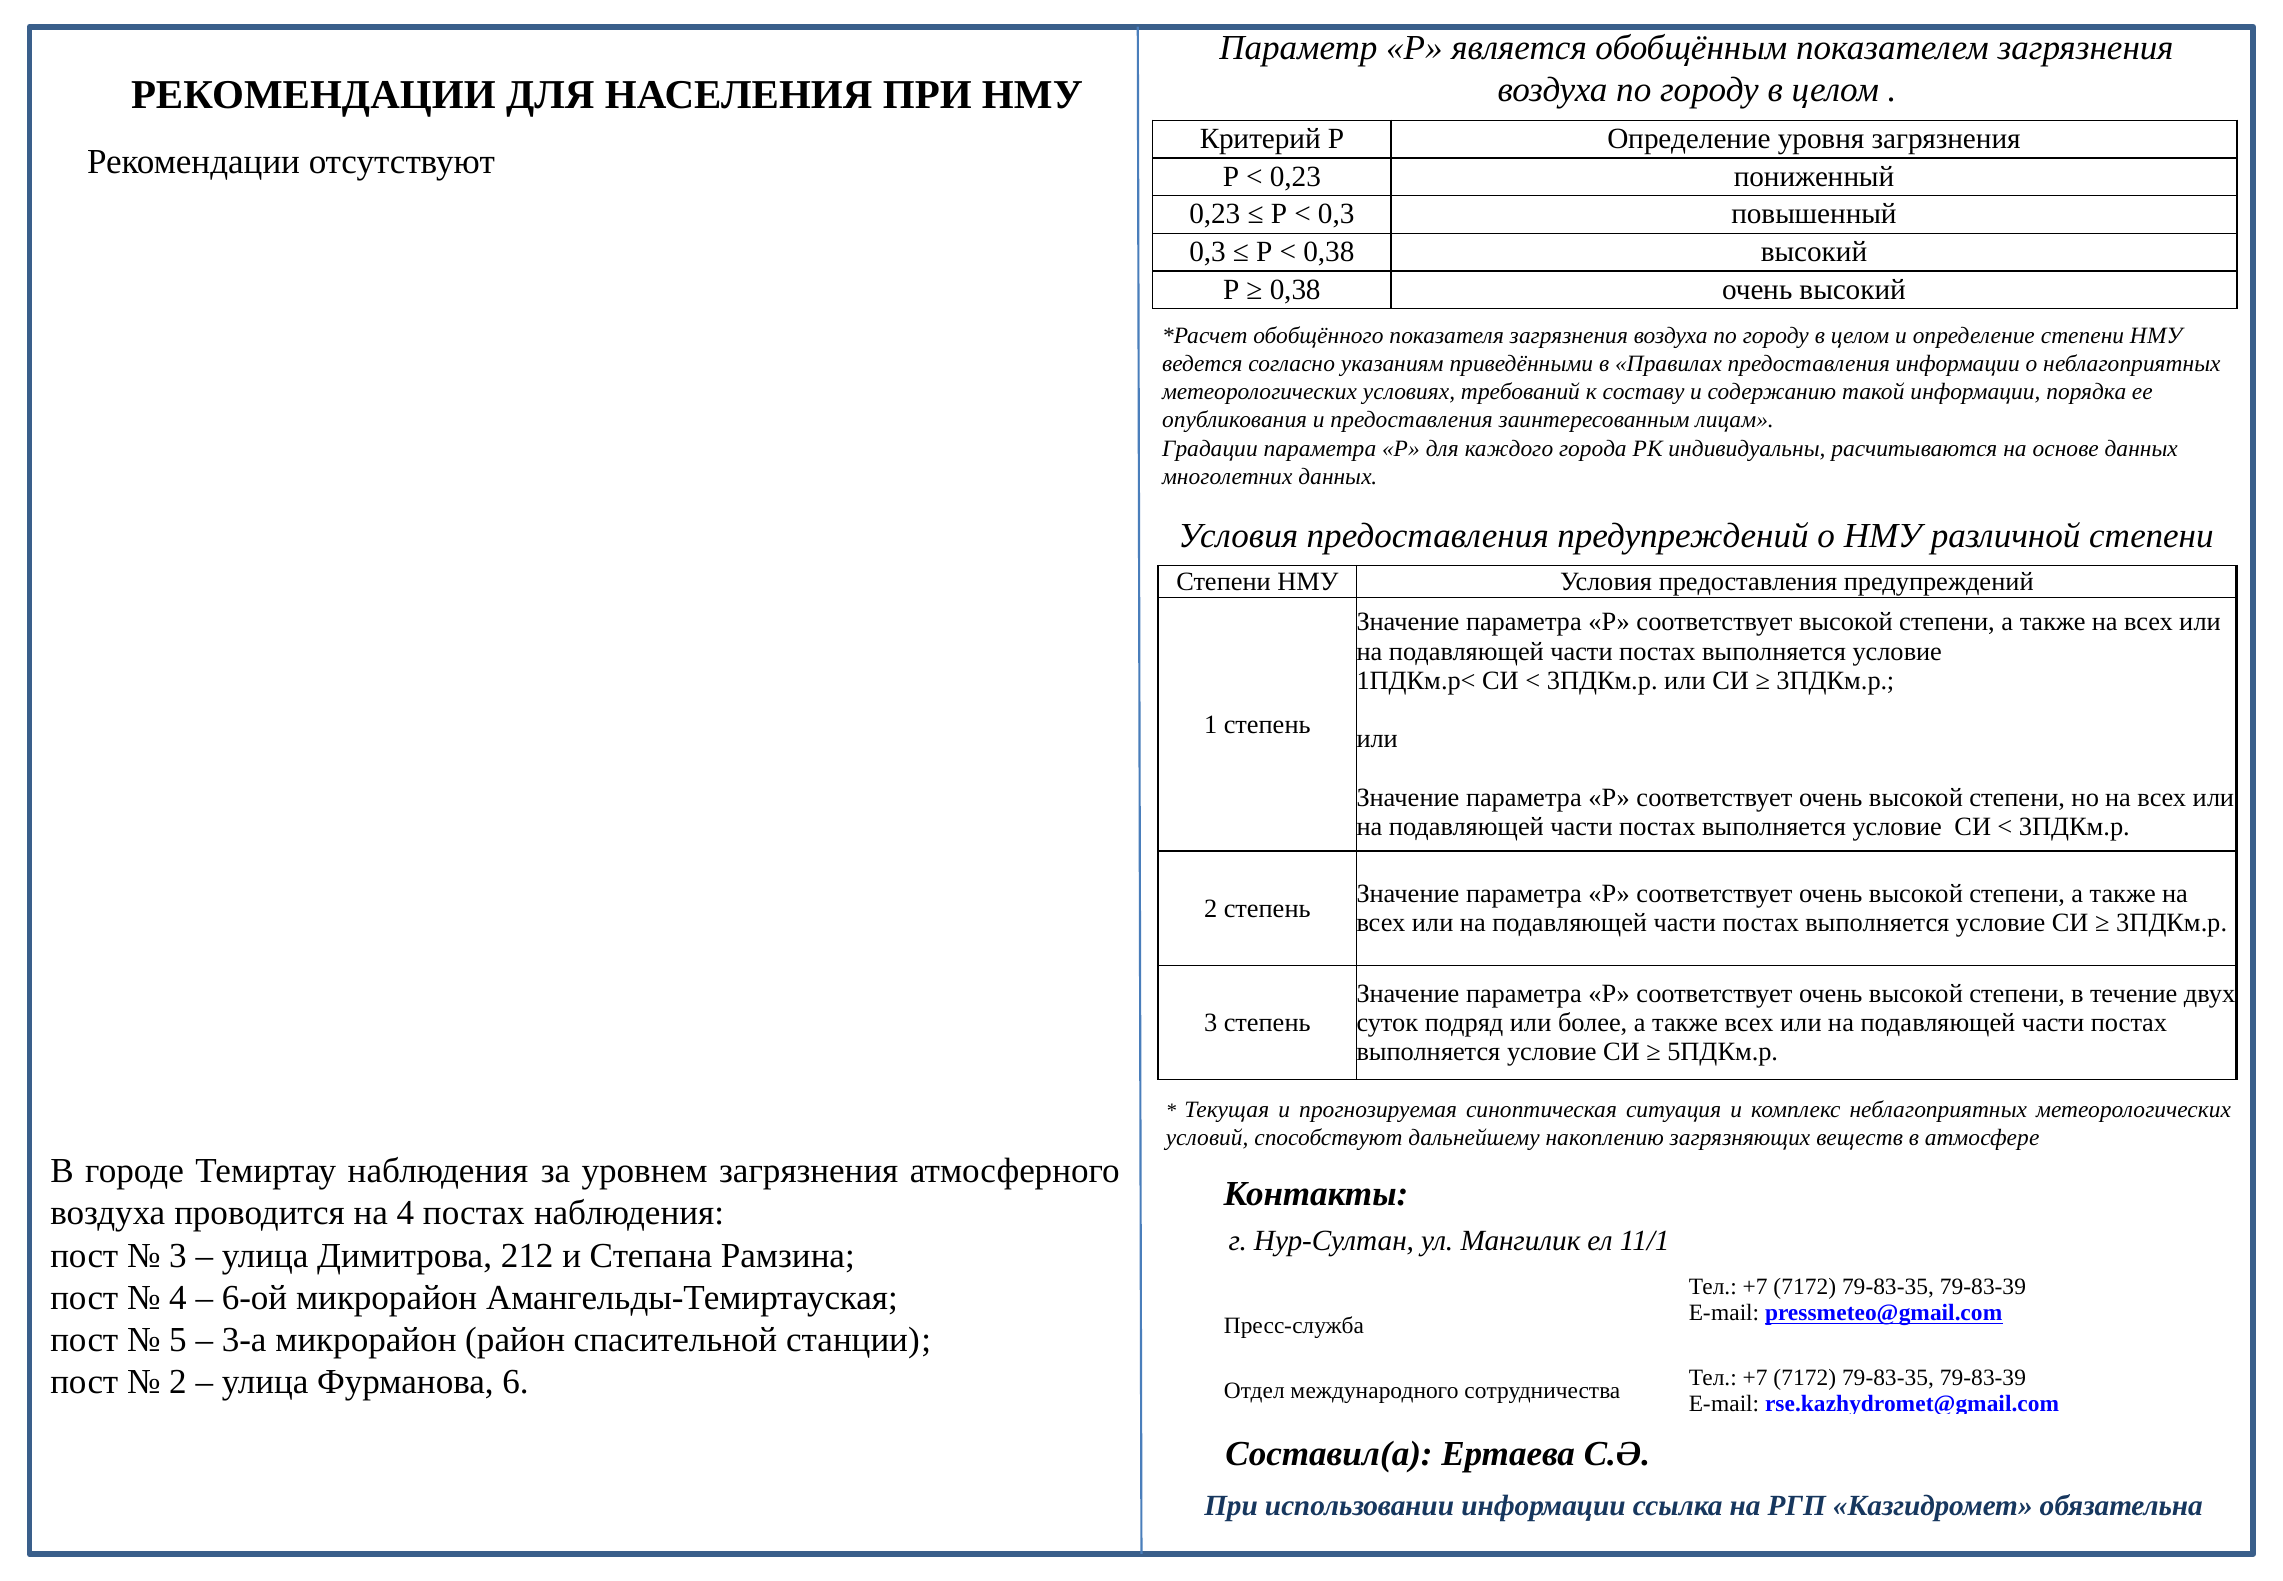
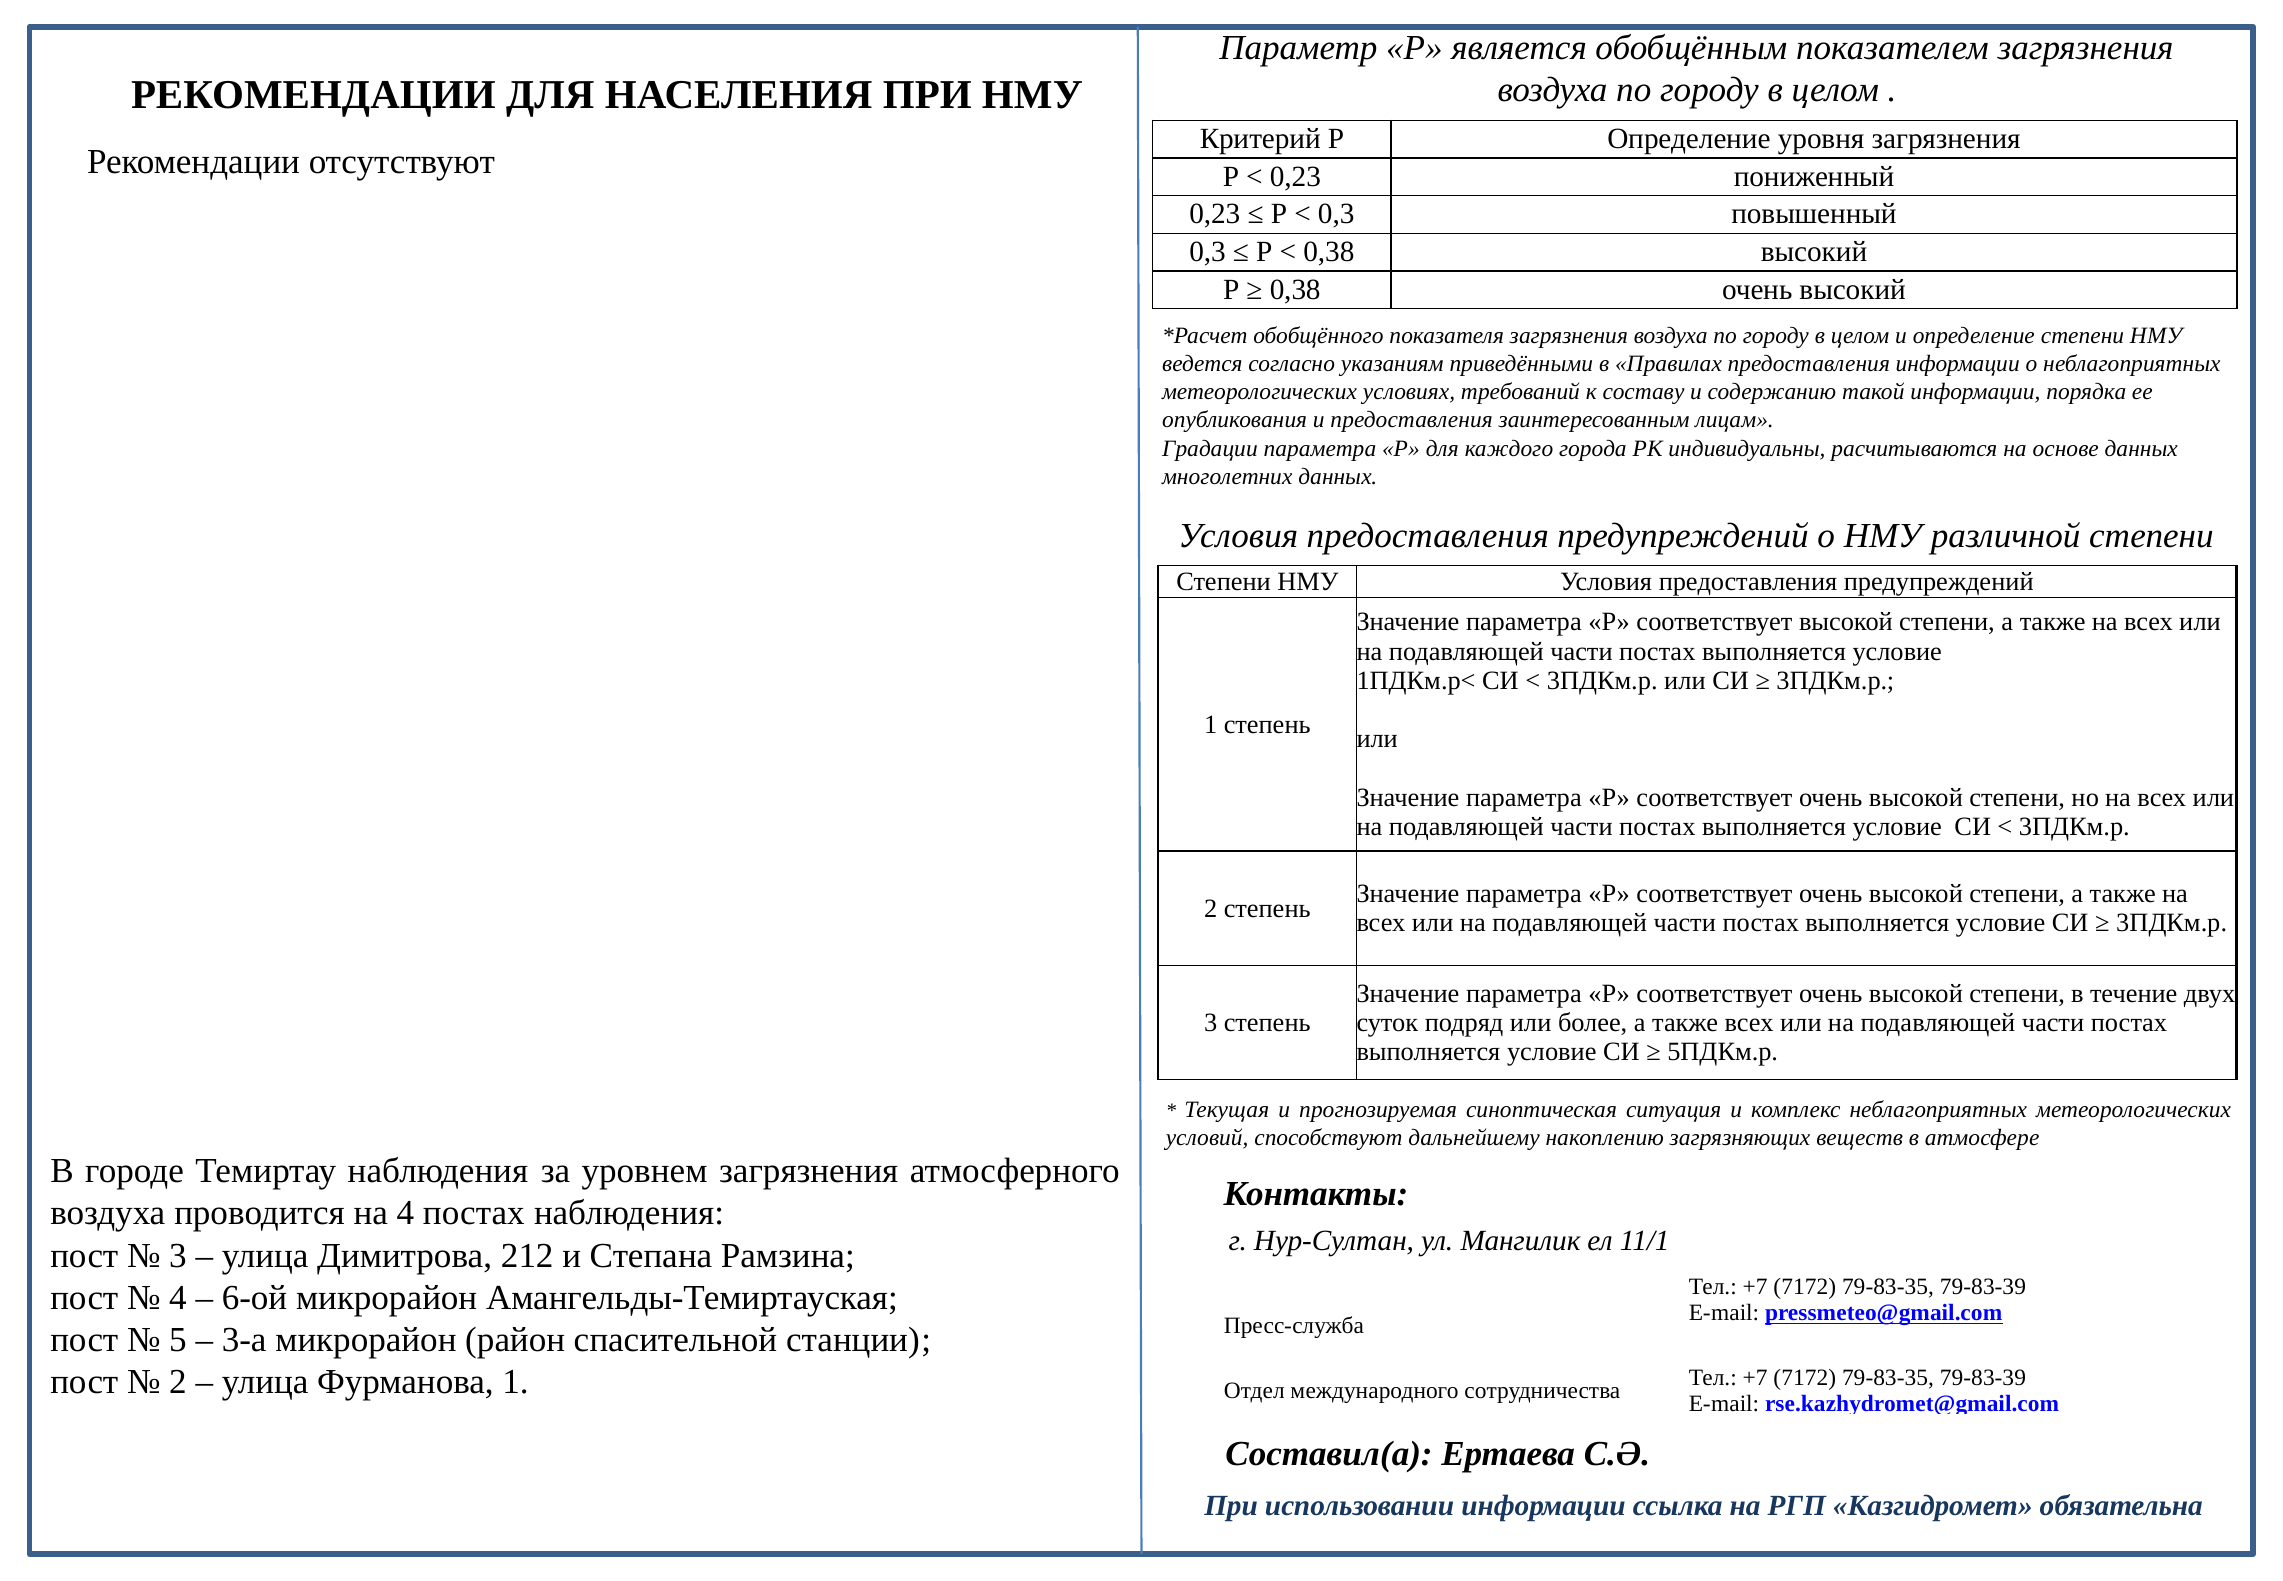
Фурманова 6: 6 -> 1
